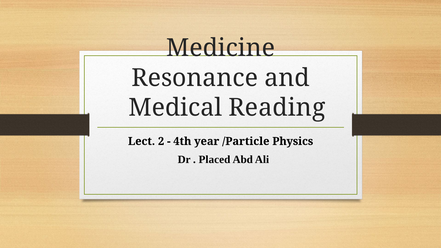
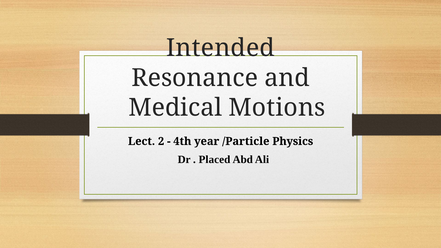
Medicine: Medicine -> Intended
Reading: Reading -> Motions
